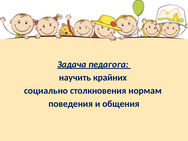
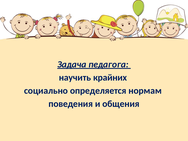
столкновения: столкновения -> определяется
